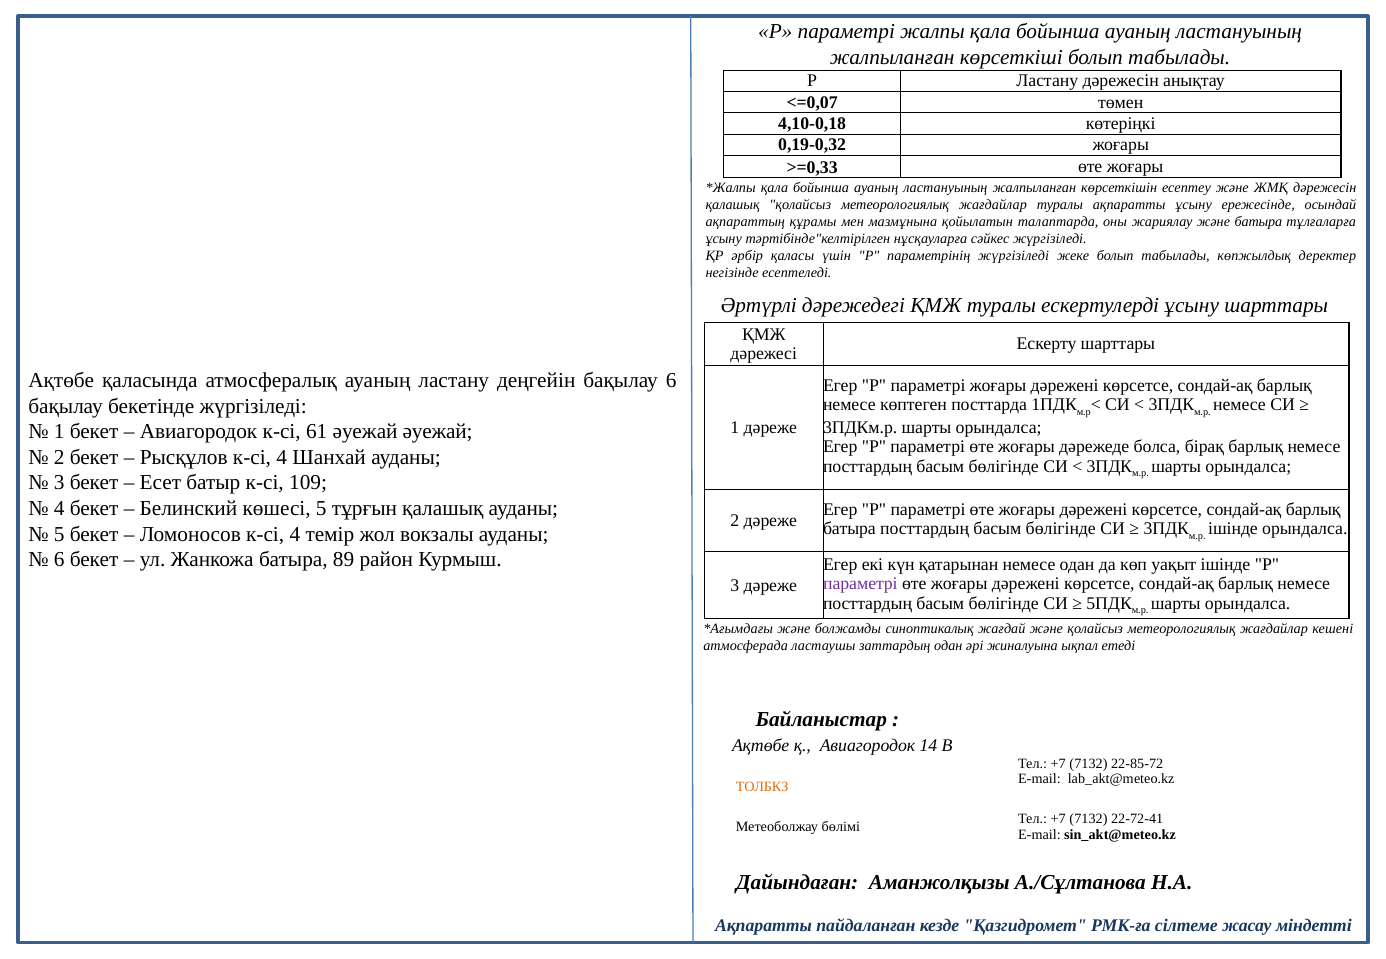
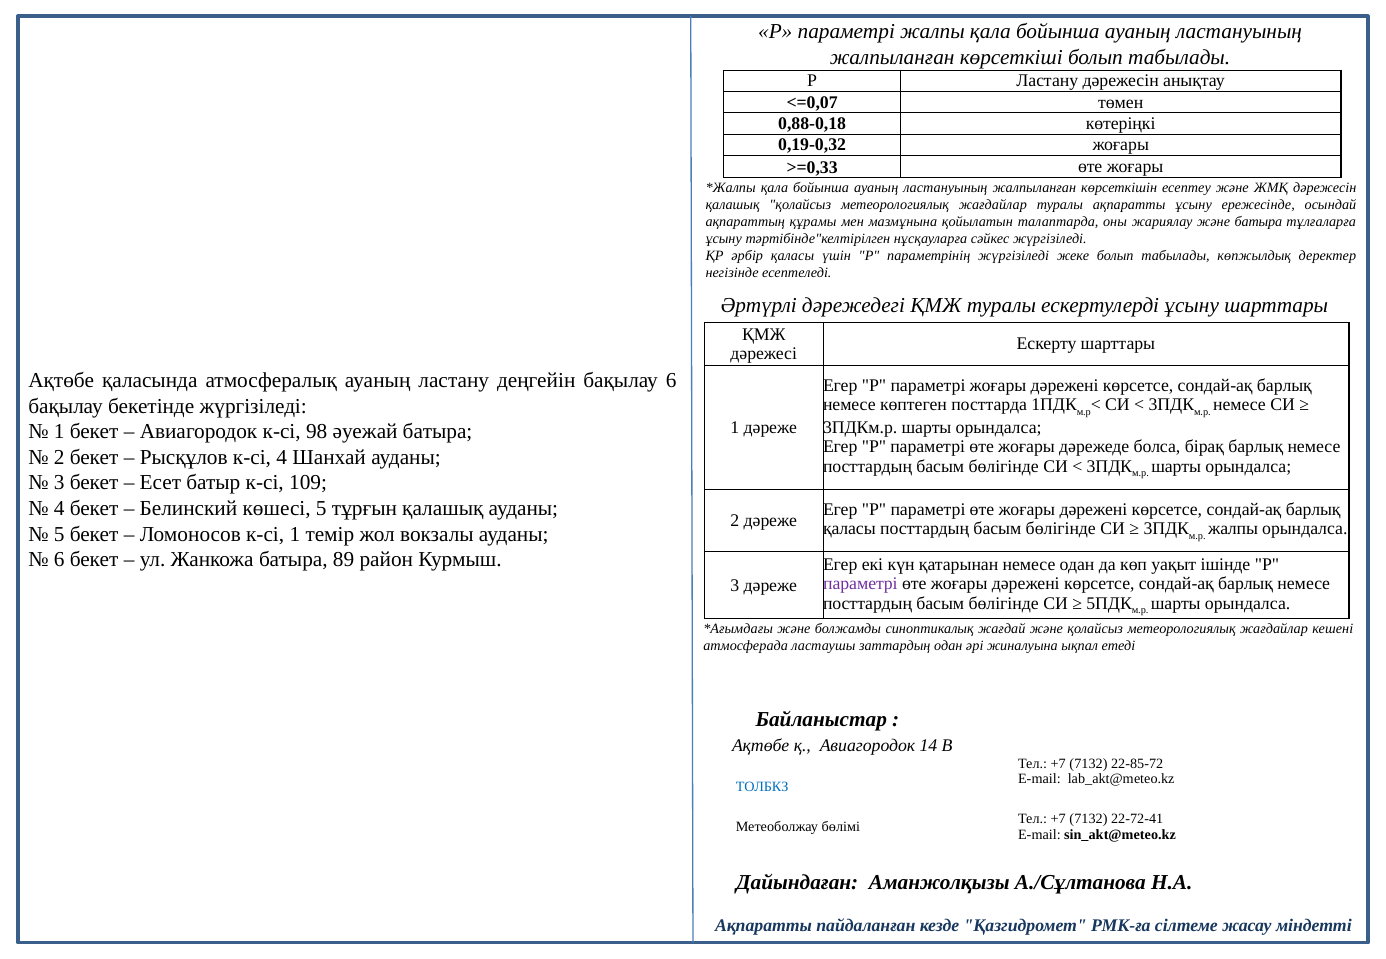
4,10-0,18: 4,10-0,18 -> 0,88-0,18
61: 61 -> 98
әуежай әуежай: әуежай -> батыра
батыра at (849, 529): батыра -> қаласы
ішінде at (1233, 529): ішінде -> жалпы
Ломоносов к-сі 4: 4 -> 1
ТОЛБКЗ colour: orange -> blue
